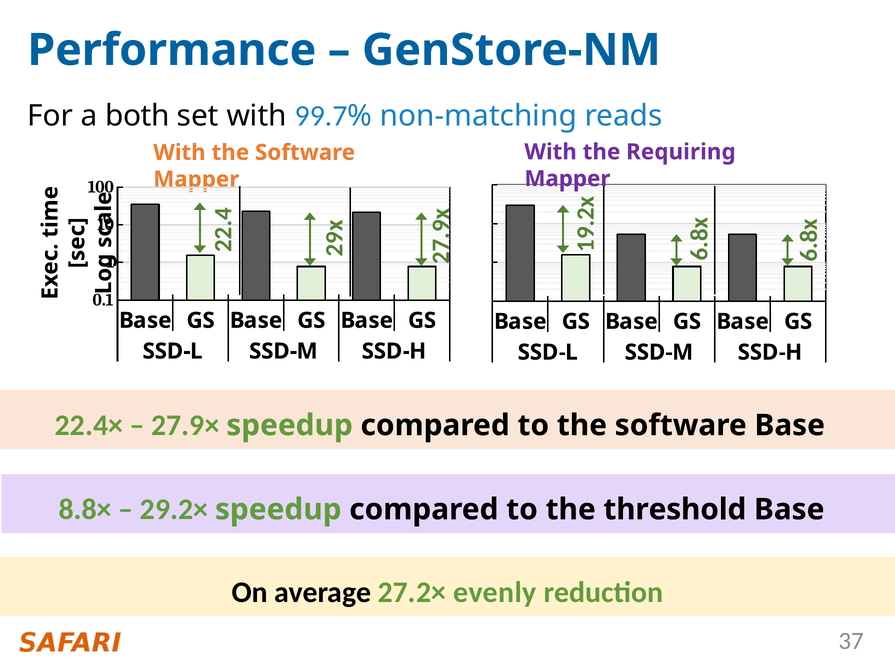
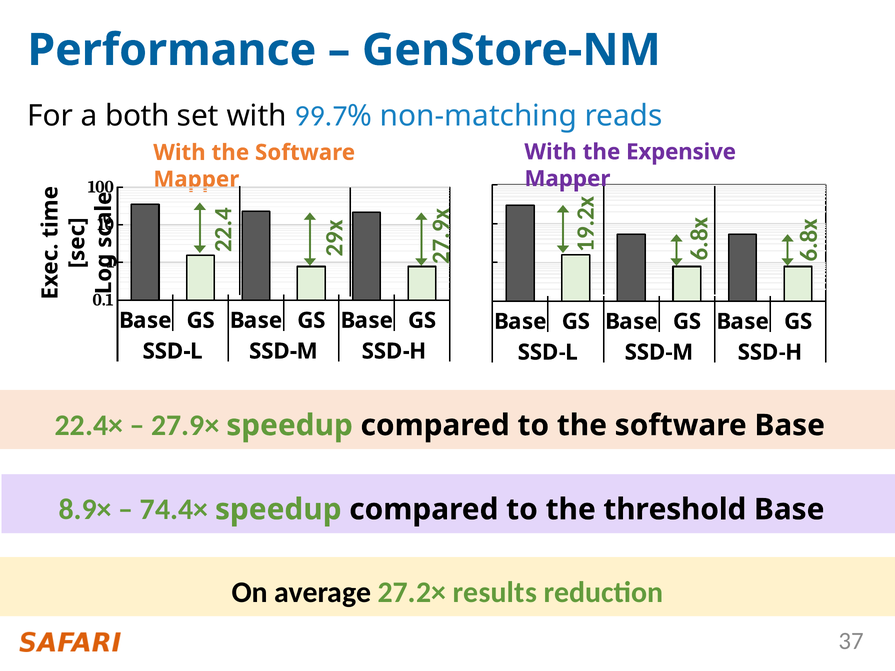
Requiring: Requiring -> Expensive
8.8×: 8.8× -> 8.9×
29.2×: 29.2× -> 74.4×
evenly: evenly -> results
